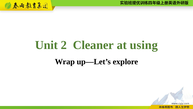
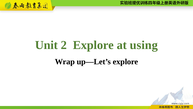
2 Cleaner: Cleaner -> Explore
